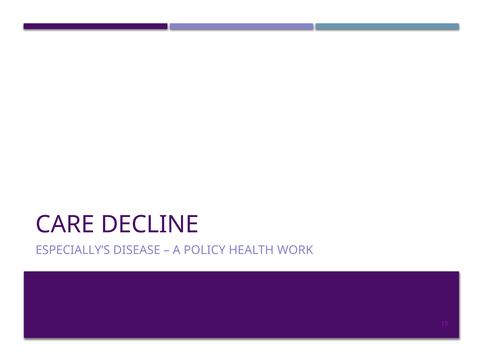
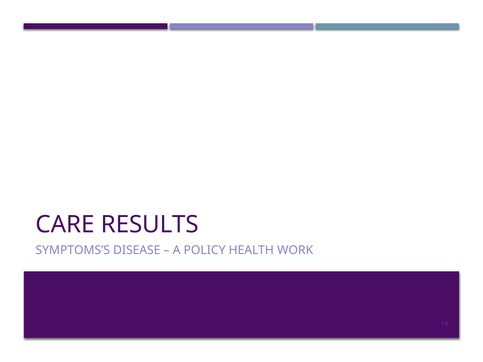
DECLINE: DECLINE -> RESULTS
ESPECIALLY’S: ESPECIALLY’S -> SYMPTOMS’S
